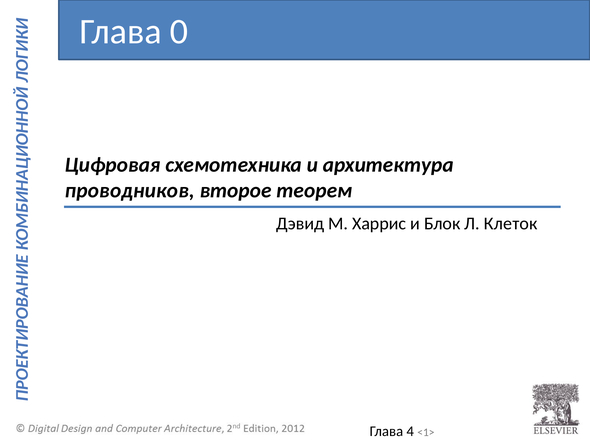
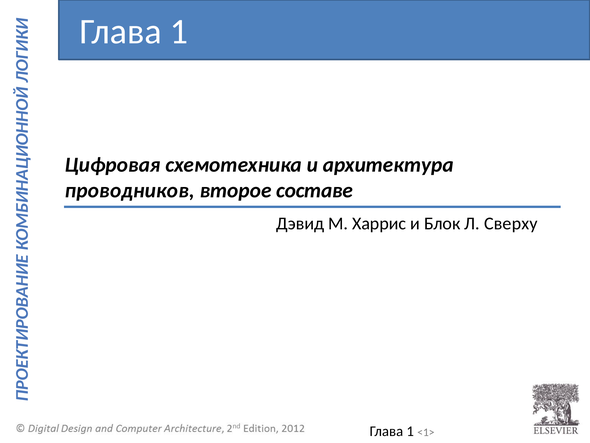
0 at (179, 31): 0 -> 1
теорем: теорем -> составе
Клеток: Клеток -> Сверху
4 at (410, 431): 4 -> 1
